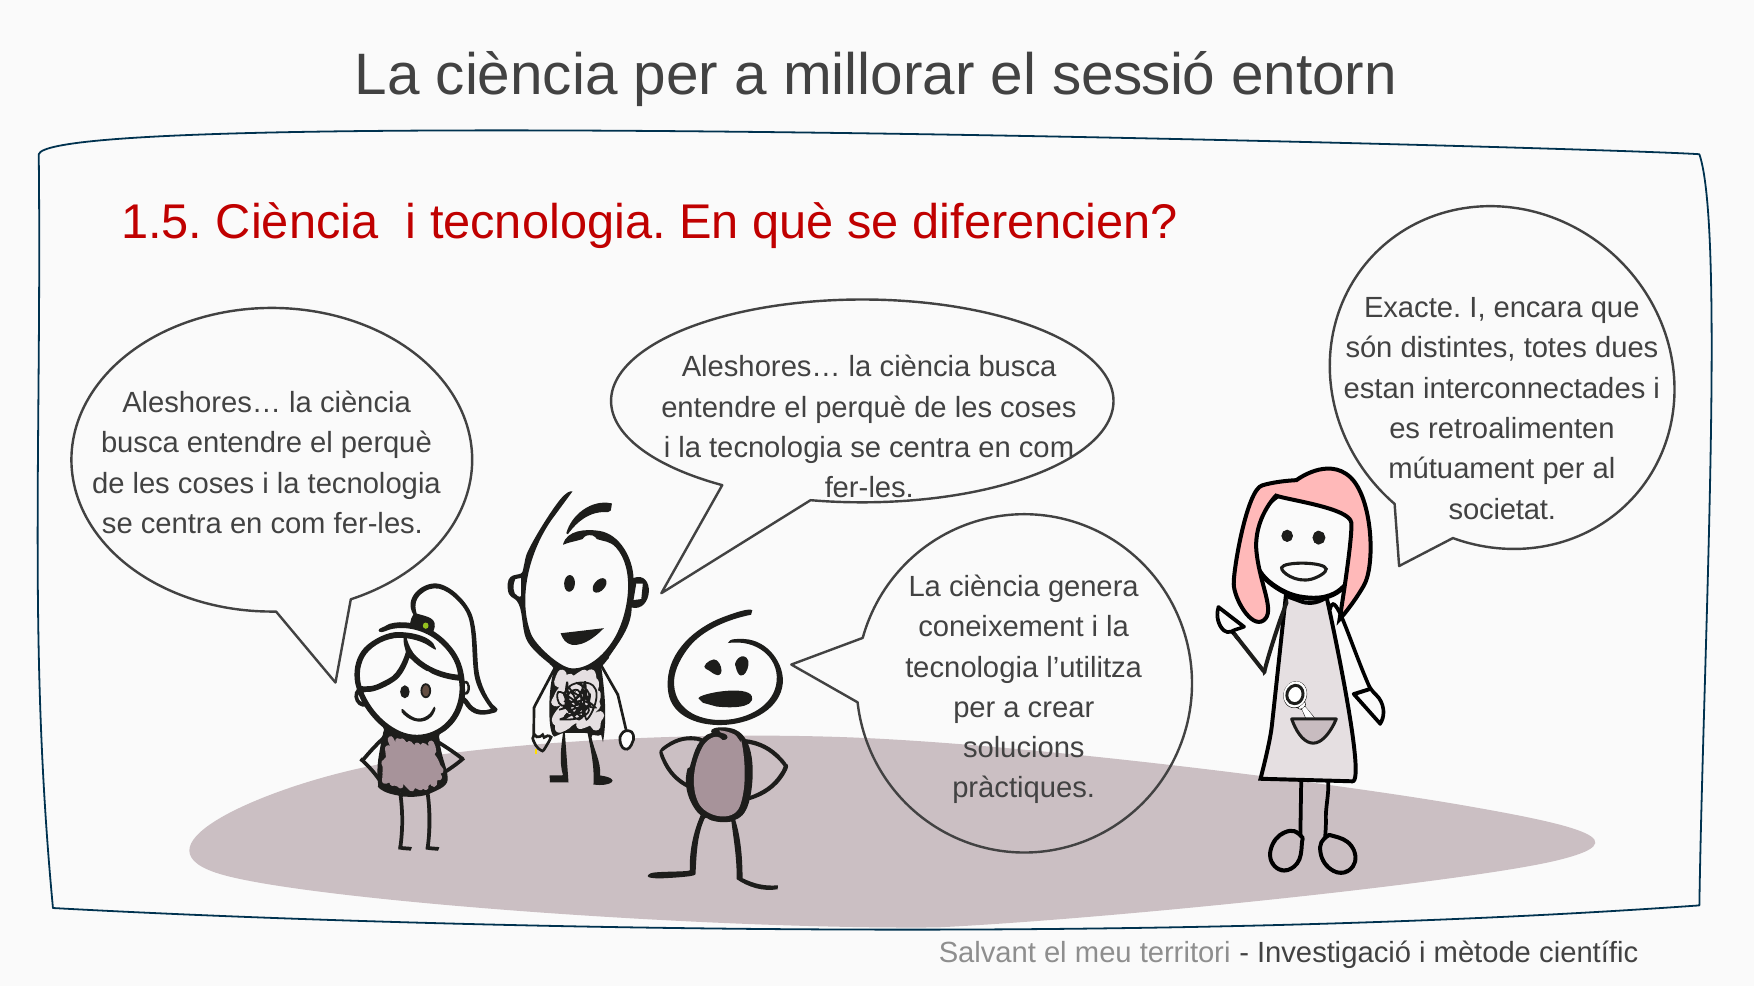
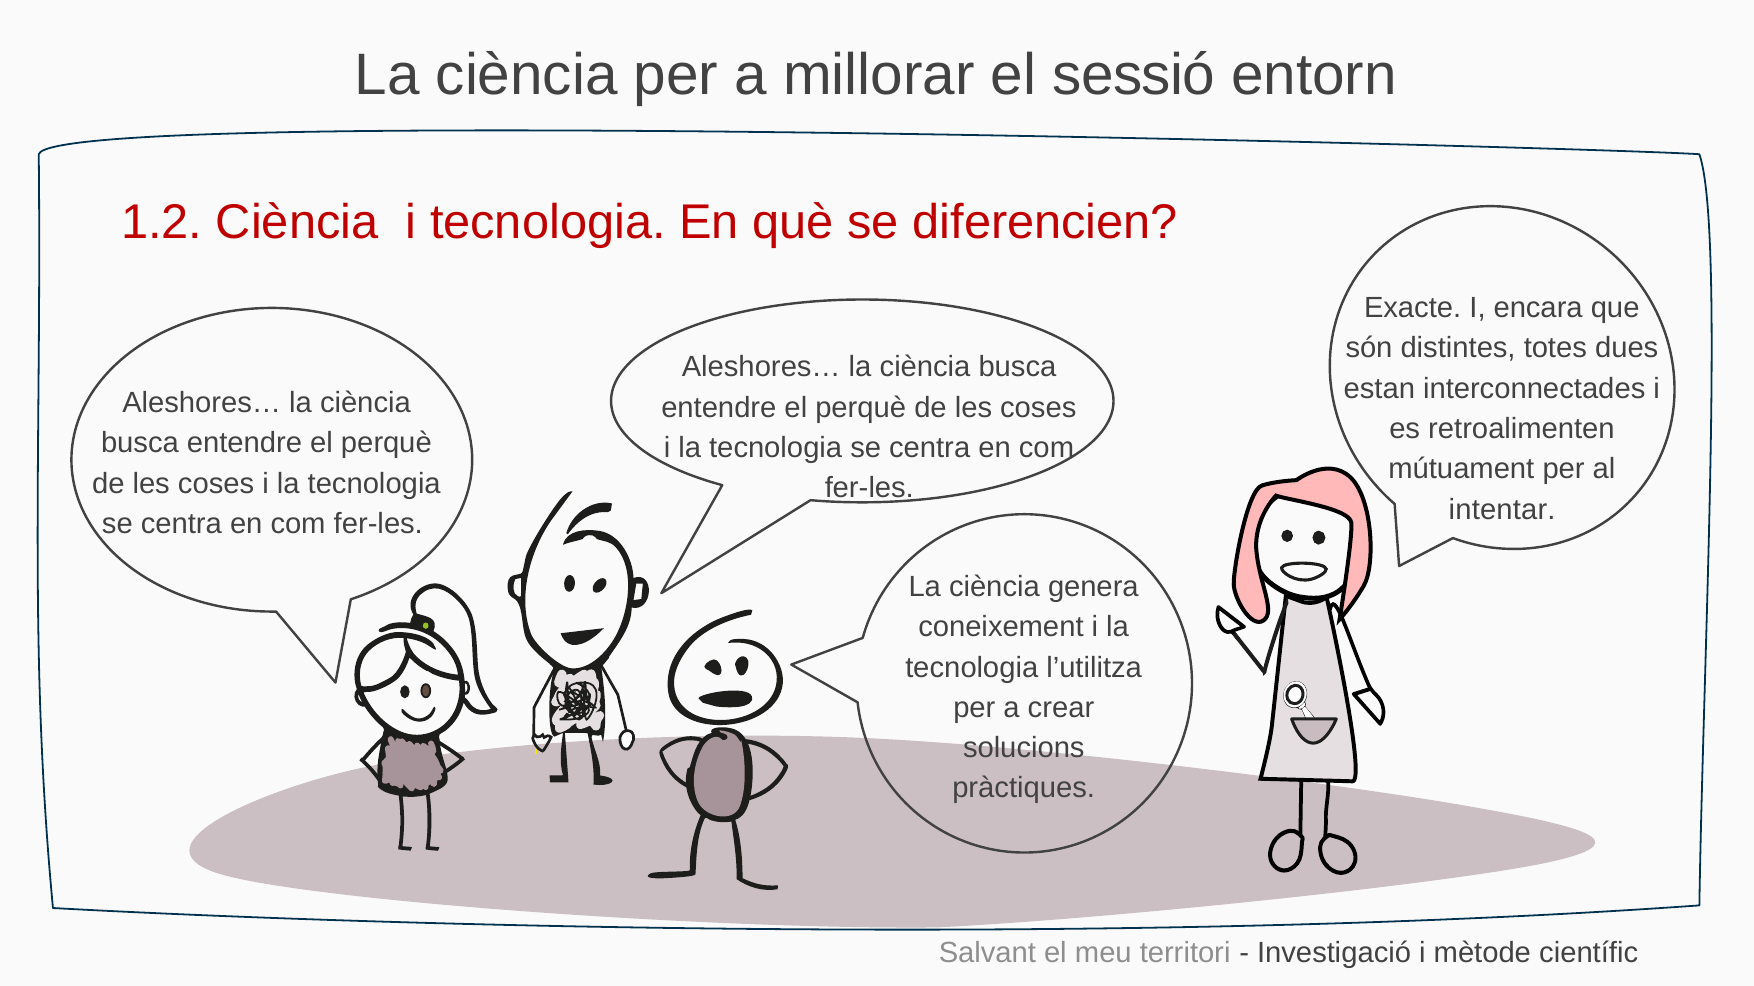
1.5: 1.5 -> 1.2
societat: societat -> intentar
